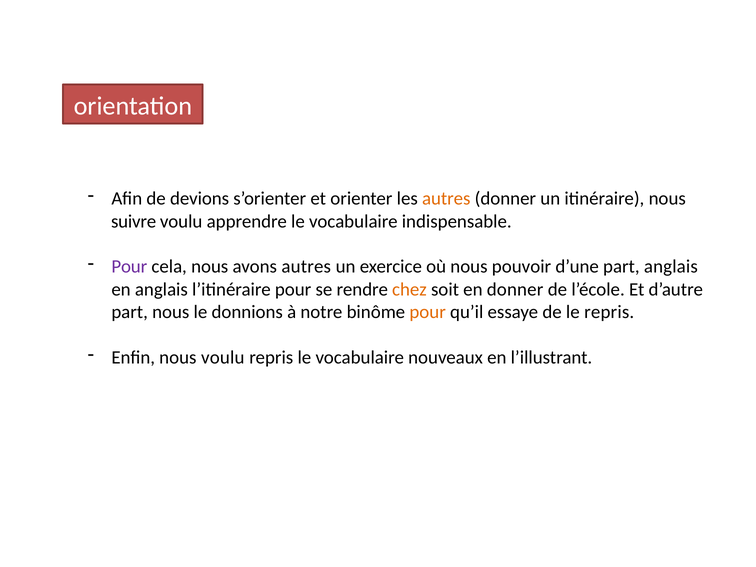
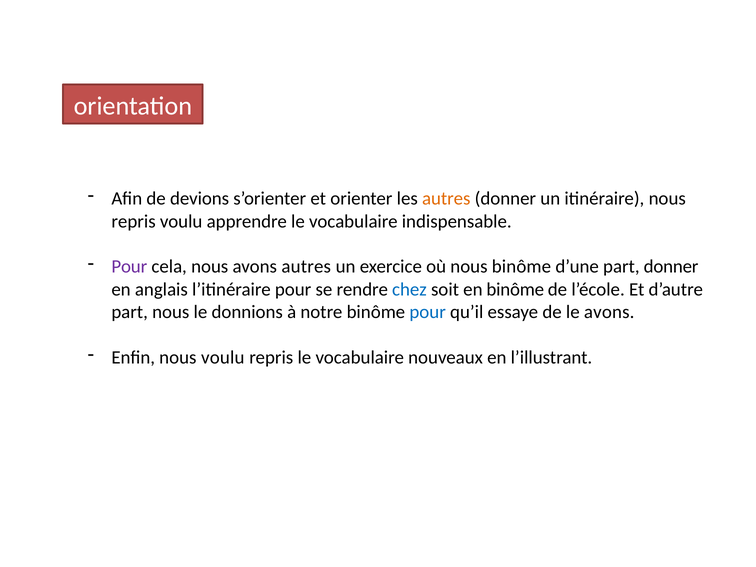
suivre at (134, 221): suivre -> repris
nous pouvoir: pouvoir -> binôme
part anglais: anglais -> donner
chez colour: orange -> blue
en donner: donner -> binôme
pour at (428, 312) colour: orange -> blue
le repris: repris -> avons
